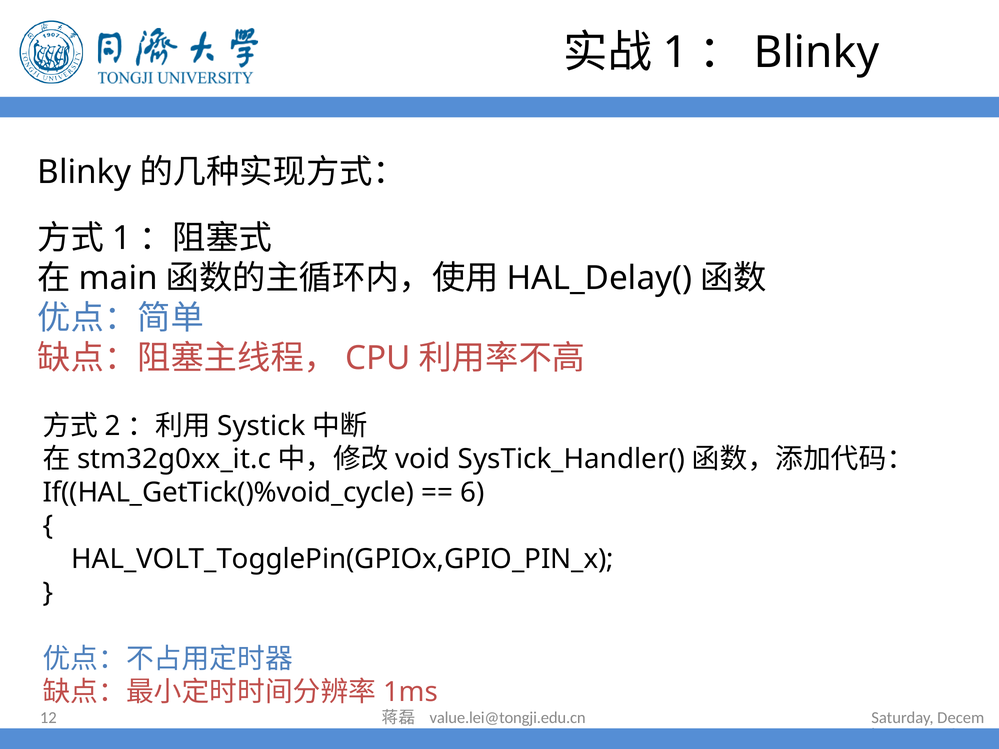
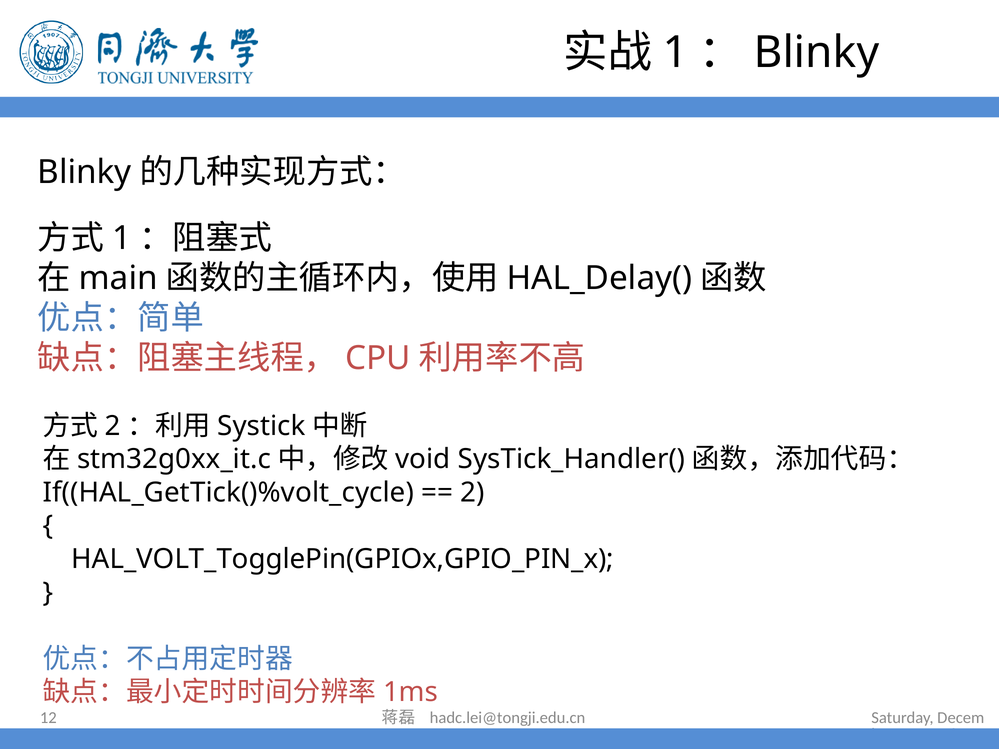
If((HAL_GetTick()%void_cycle: If((HAL_GetTick()%void_cycle -> If((HAL_GetTick()%volt_cycle
6 at (472, 493): 6 -> 2
value.lei@tongji.edu.cn: value.lei@tongji.edu.cn -> hadc.lei@tongji.edu.cn
